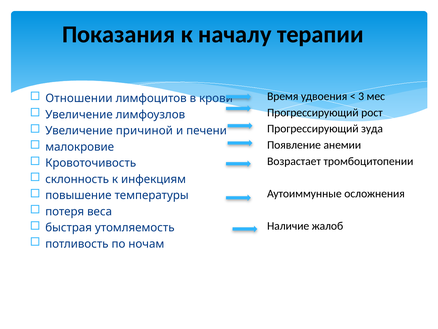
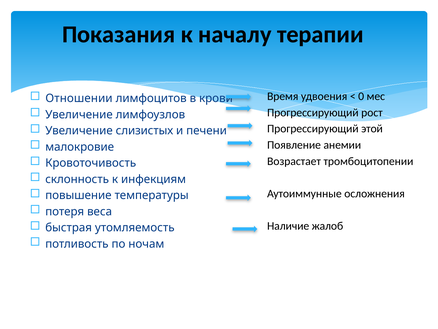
3: 3 -> 0
зуда: зуда -> этой
причиной: причиной -> слизистых
